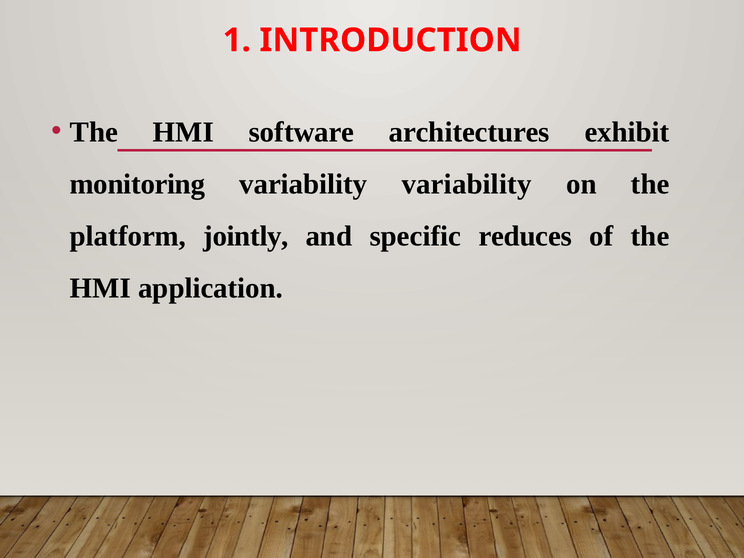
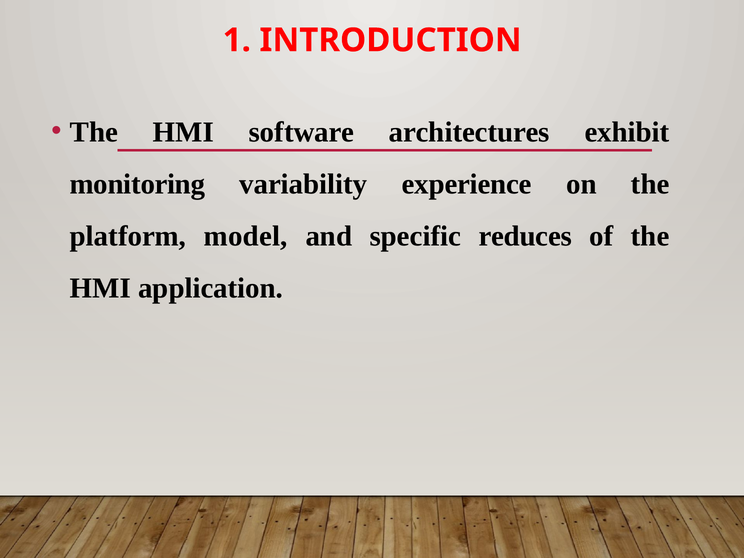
variability variability: variability -> experience
jointly: jointly -> model
